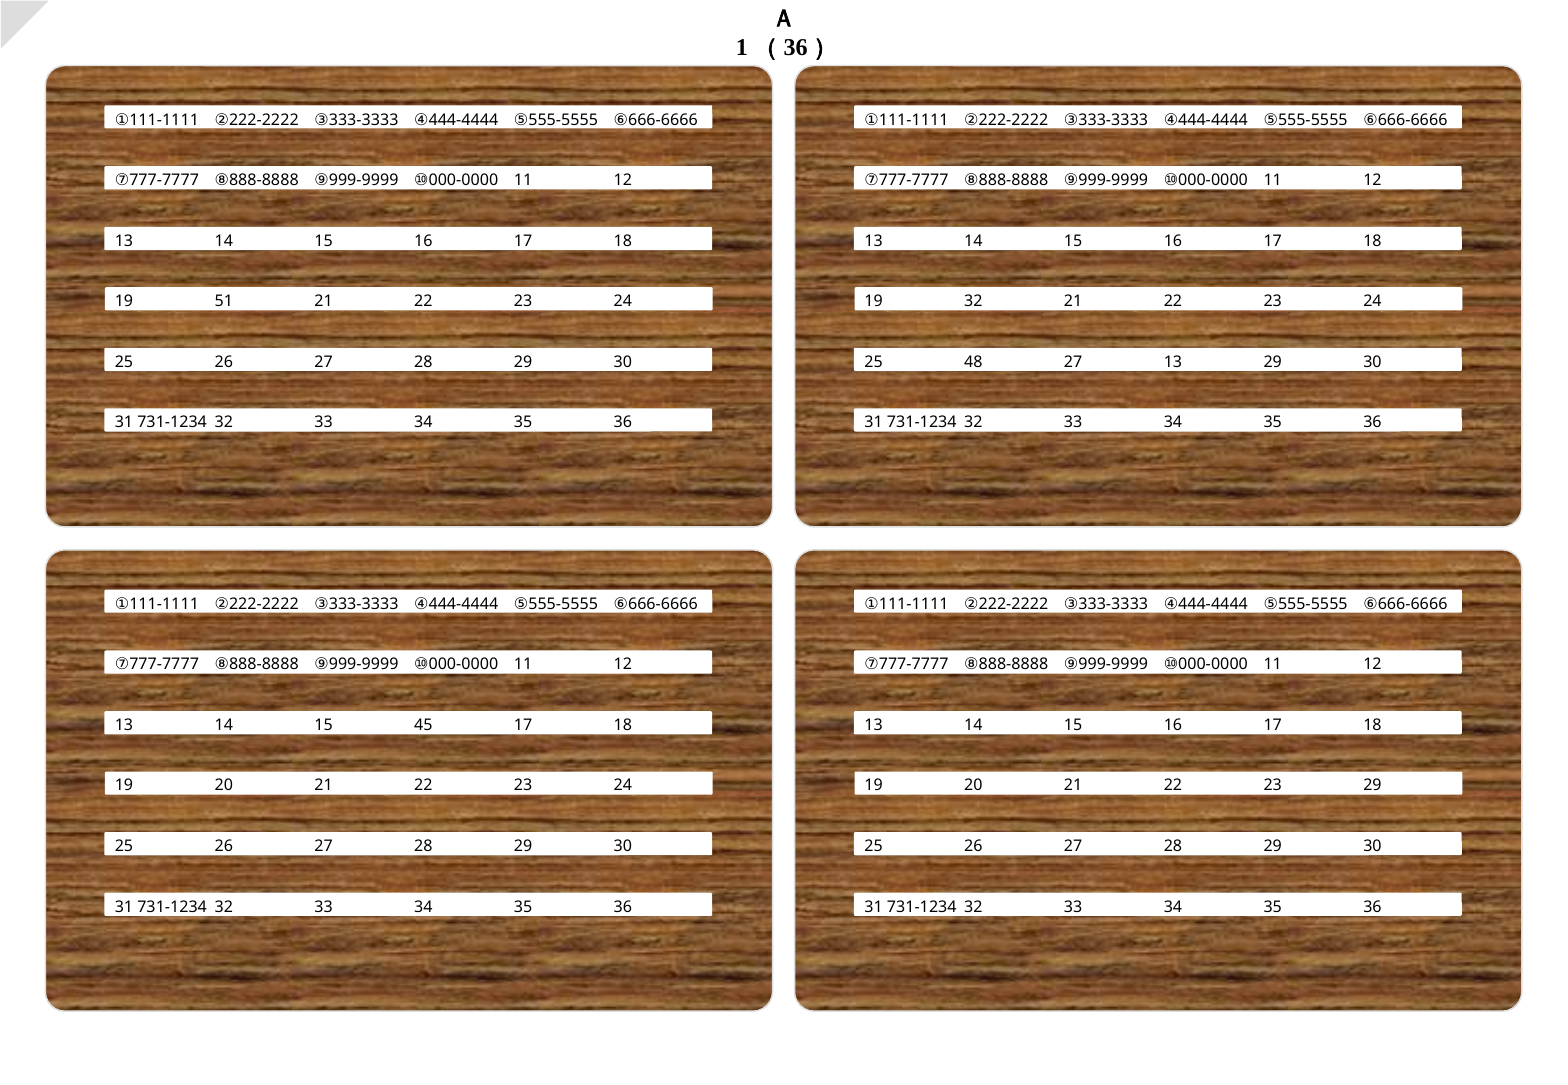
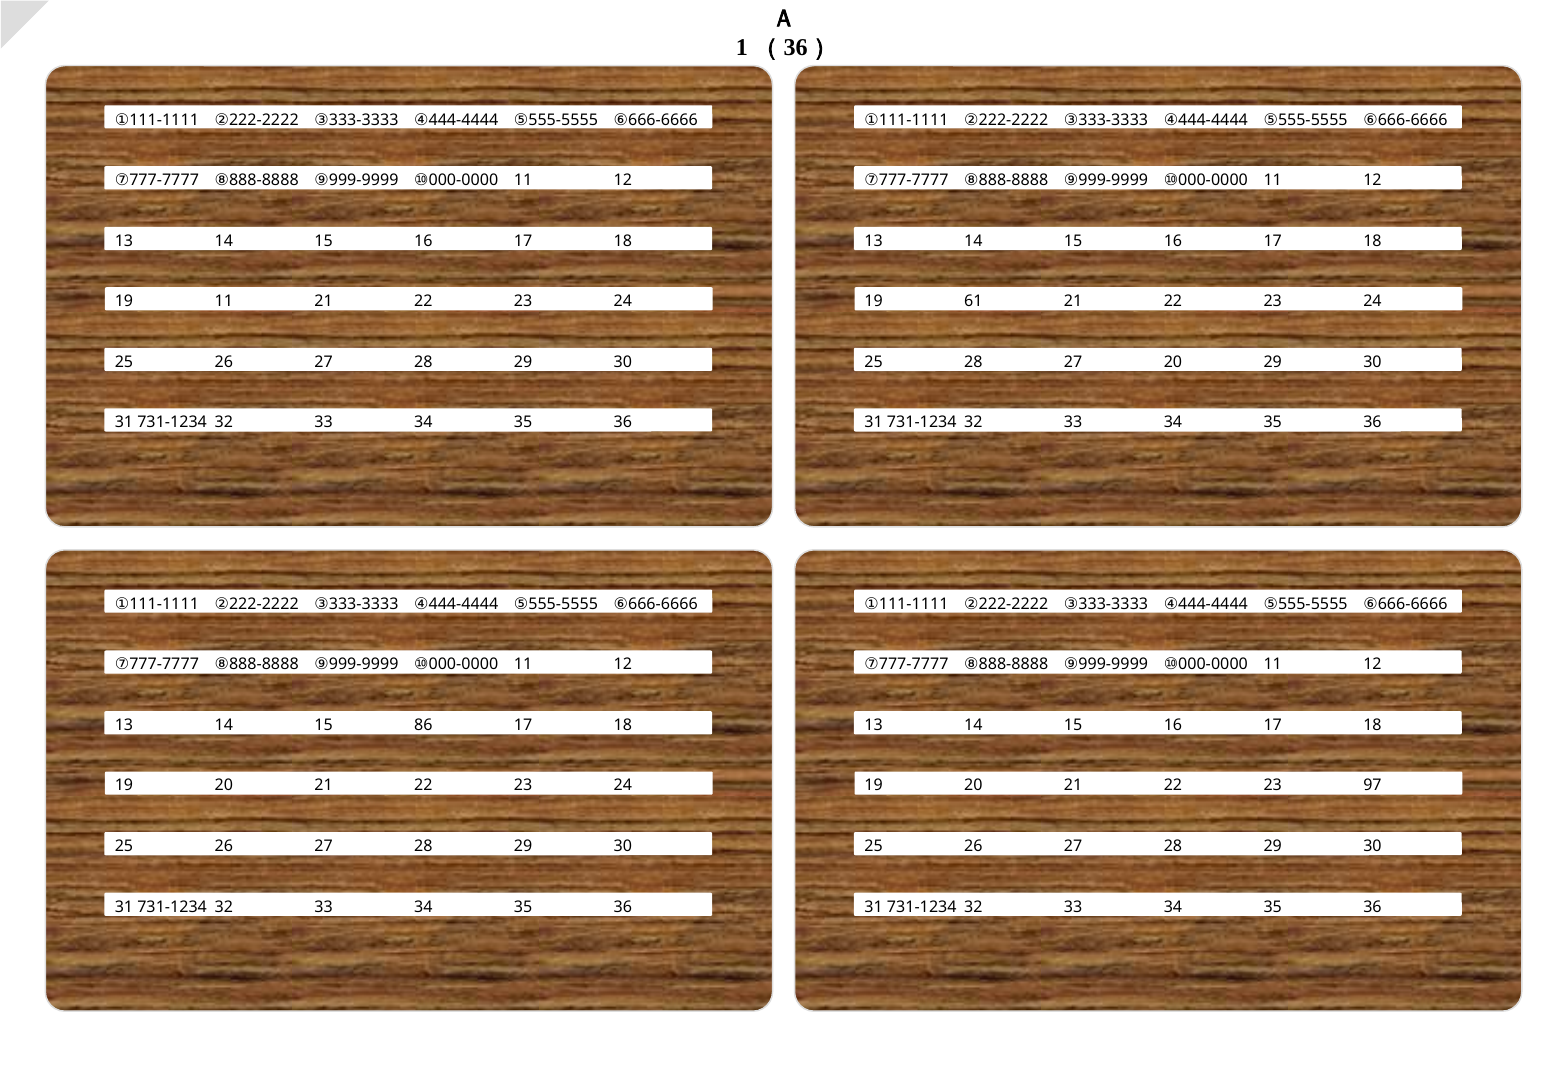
19 51: 51 -> 11
19 32: 32 -> 61
25 48: 48 -> 28
27 13: 13 -> 20
45: 45 -> 86
23 29: 29 -> 97
